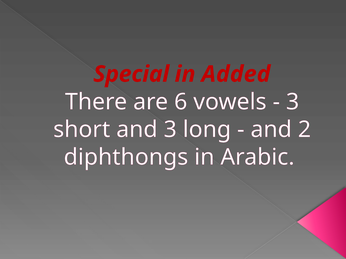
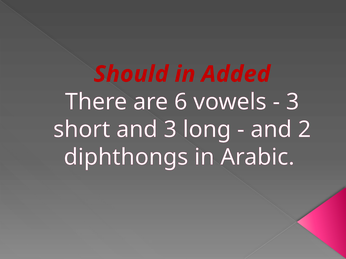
Special: Special -> Should
